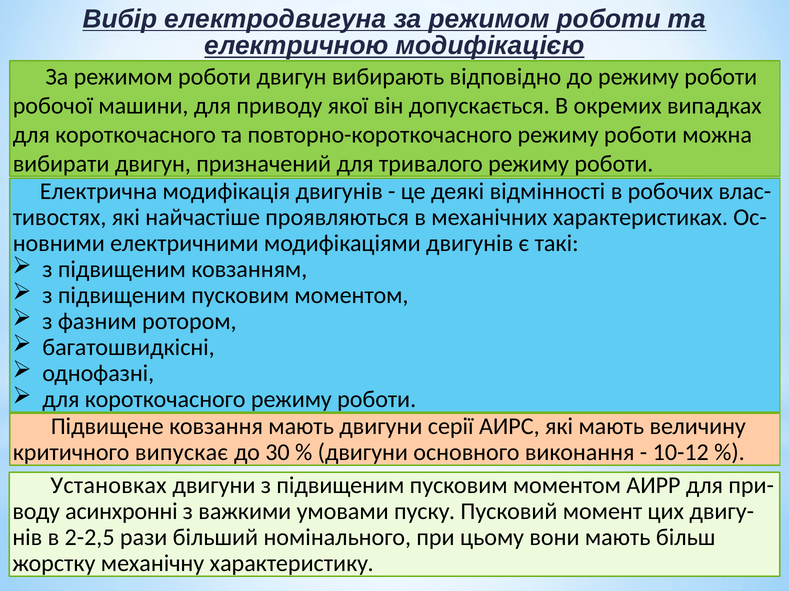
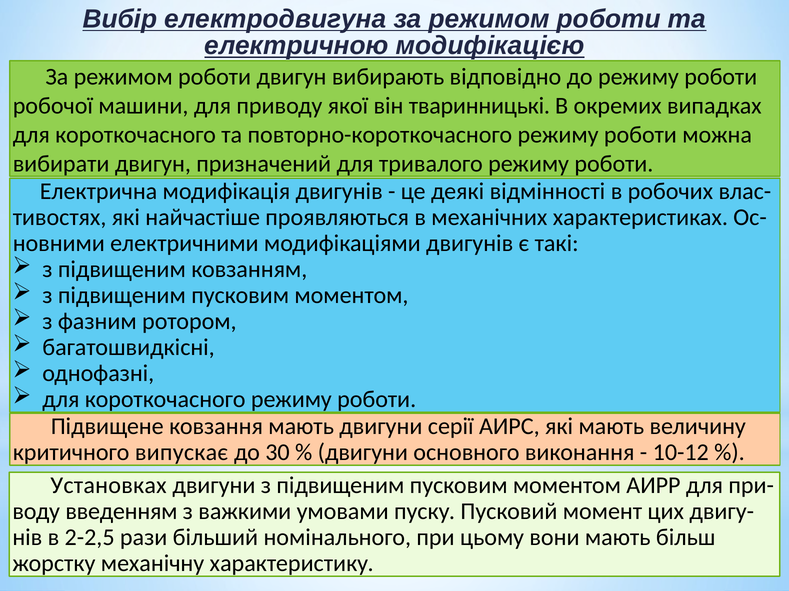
допускається: допускається -> тваринницькі
асинхронні: асинхронні -> введенням
